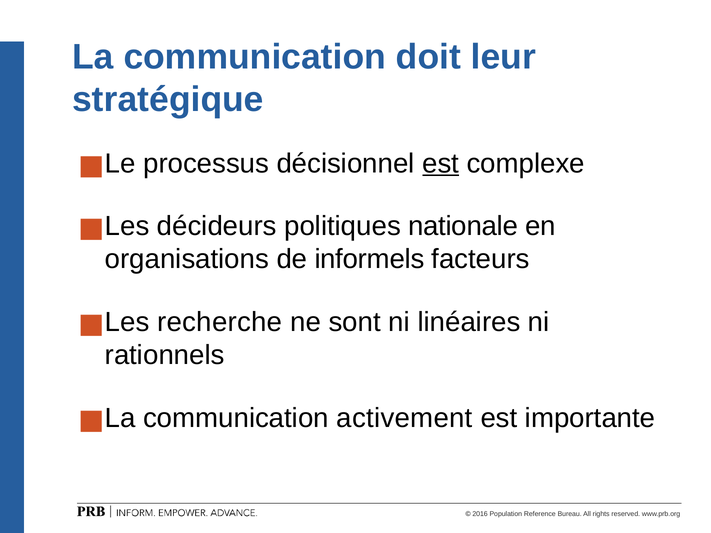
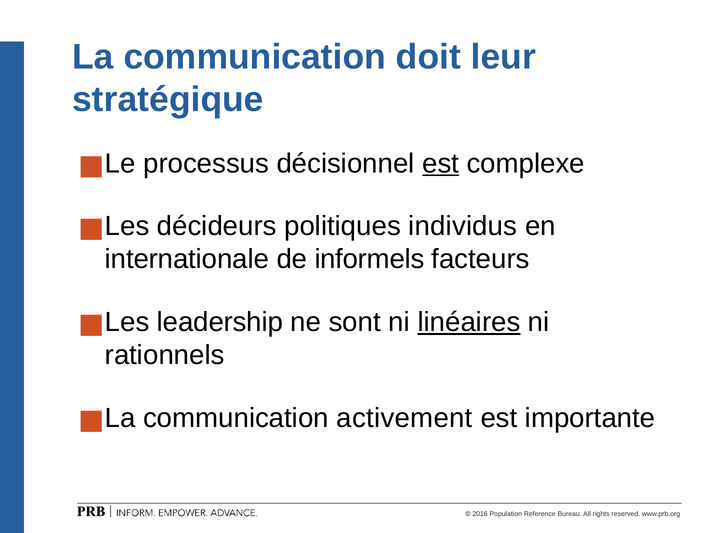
nationale: nationale -> individus
organisations: organisations -> internationale
recherche: recherche -> leadership
linéaires underline: none -> present
